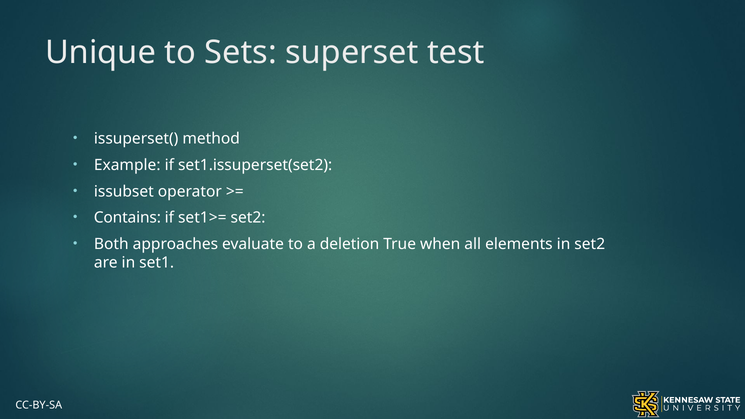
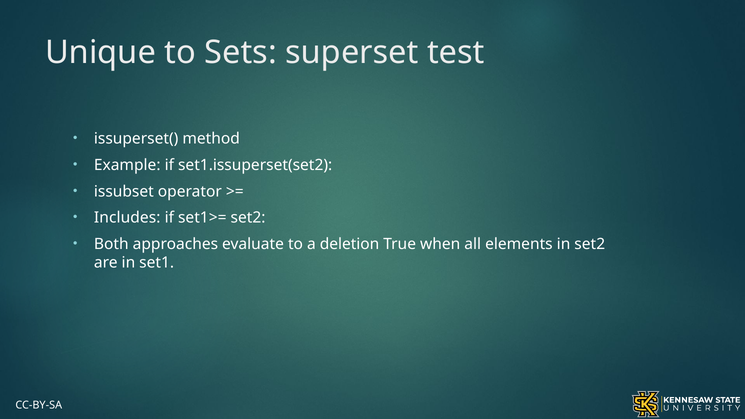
Contains: Contains -> Includes
